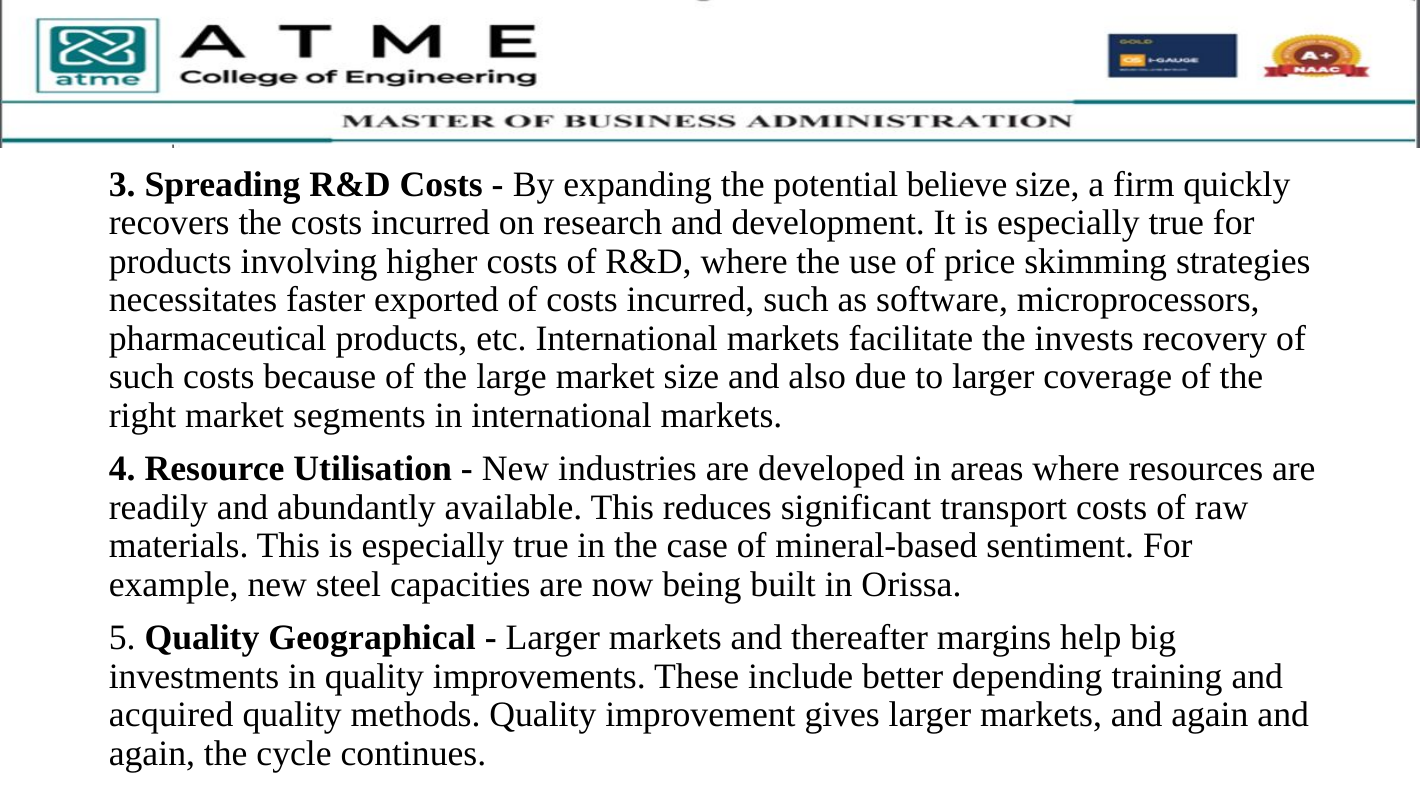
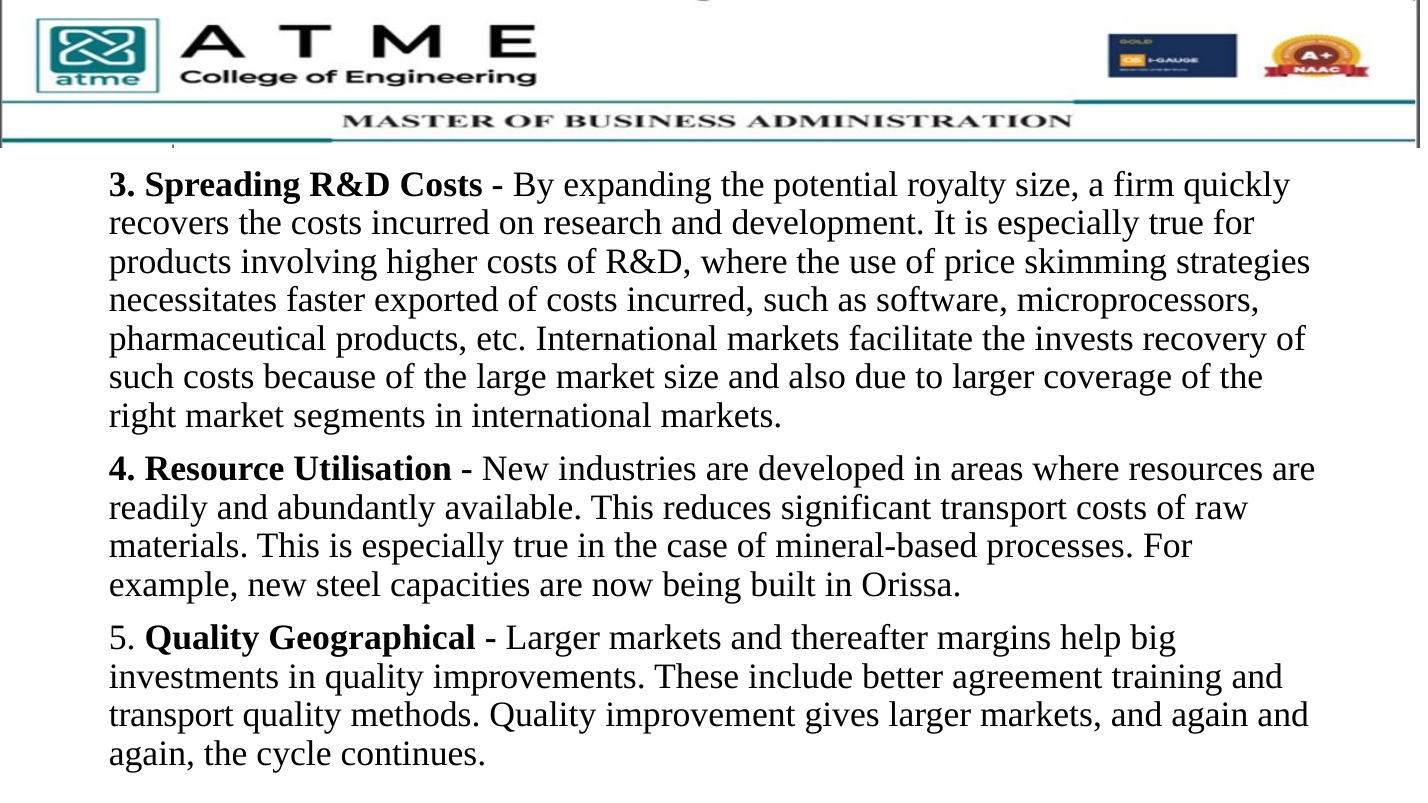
believe: believe -> royalty
sentiment: sentiment -> processes
depending: depending -> agreement
acquired at (171, 715): acquired -> transport
